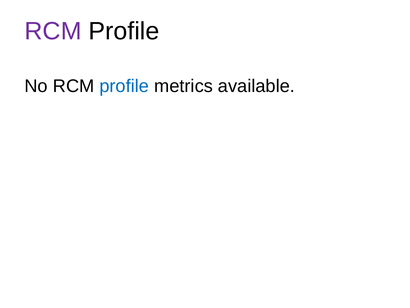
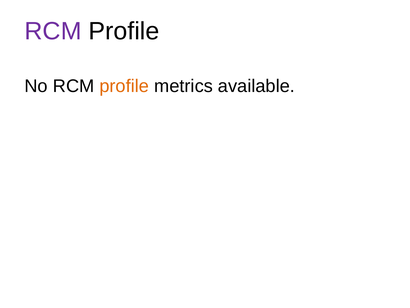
profile at (124, 86) colour: blue -> orange
